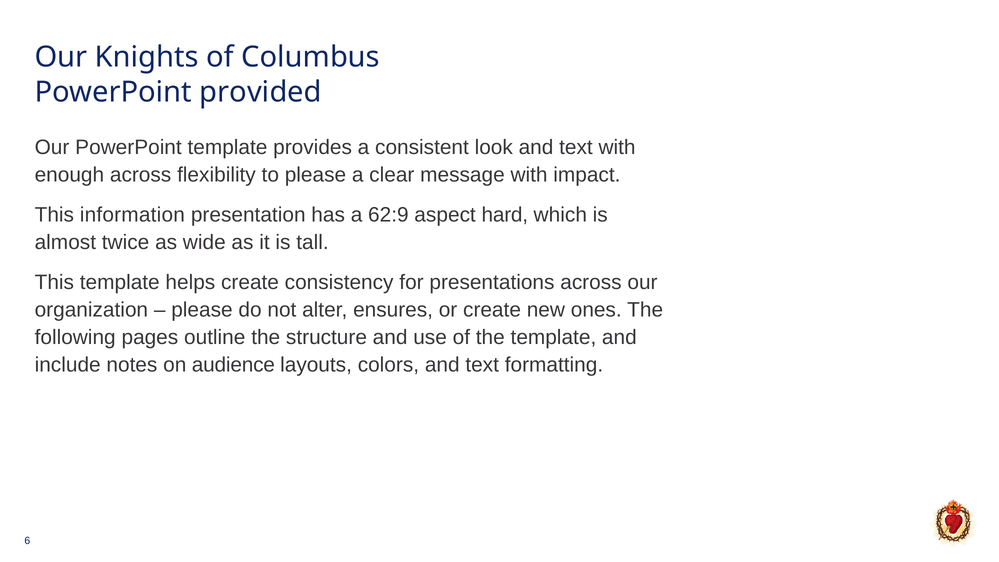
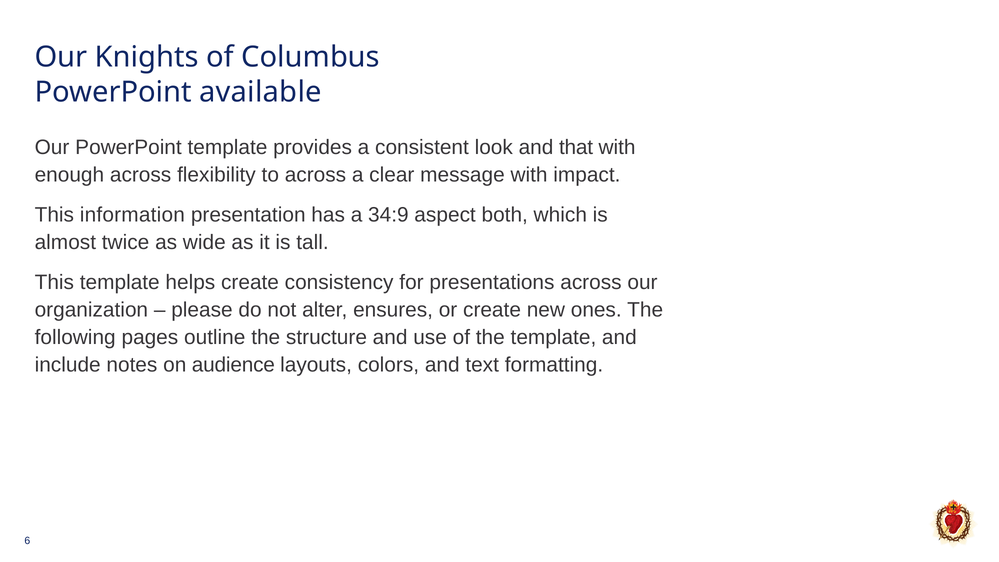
provided: provided -> available
look and text: text -> that
to please: please -> across
62:9: 62:9 -> 34:9
hard: hard -> both
